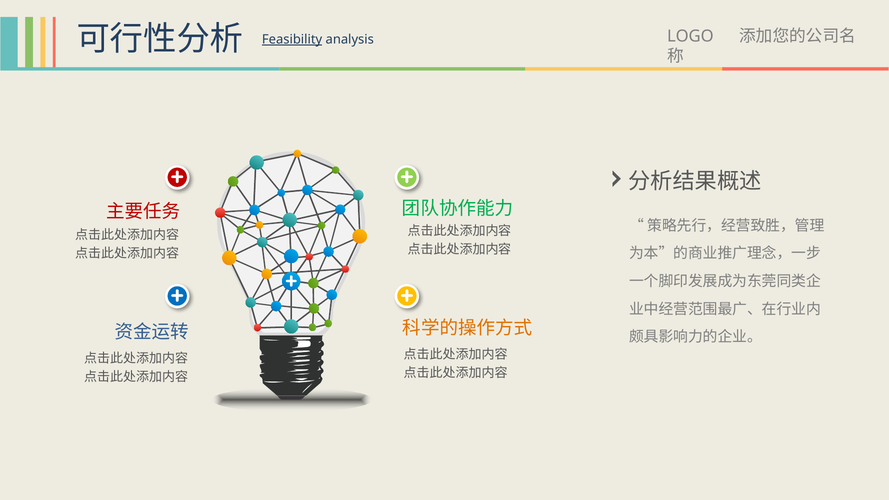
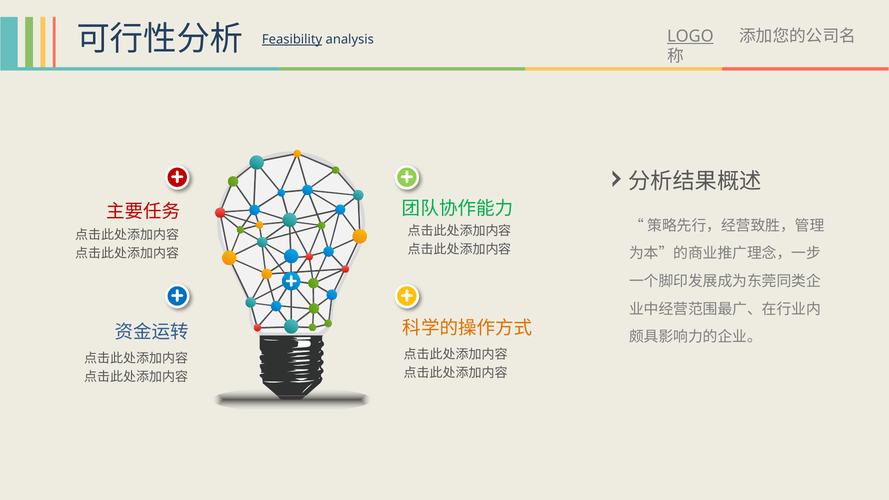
LOGO underline: none -> present
